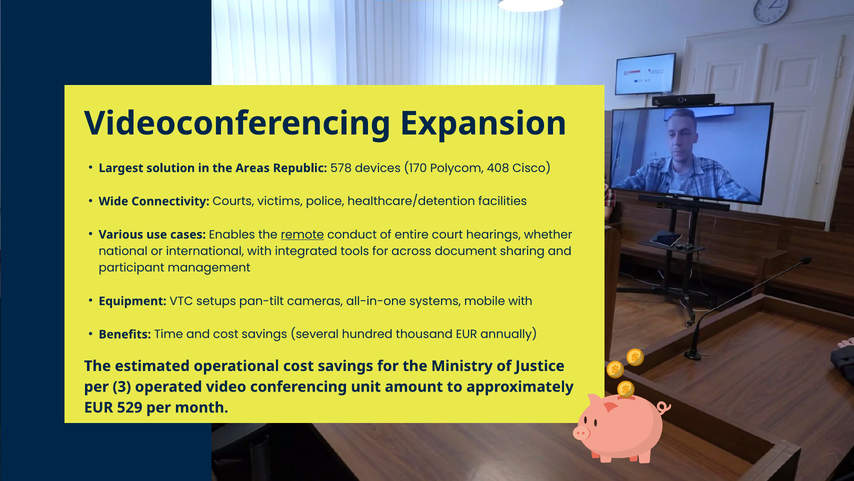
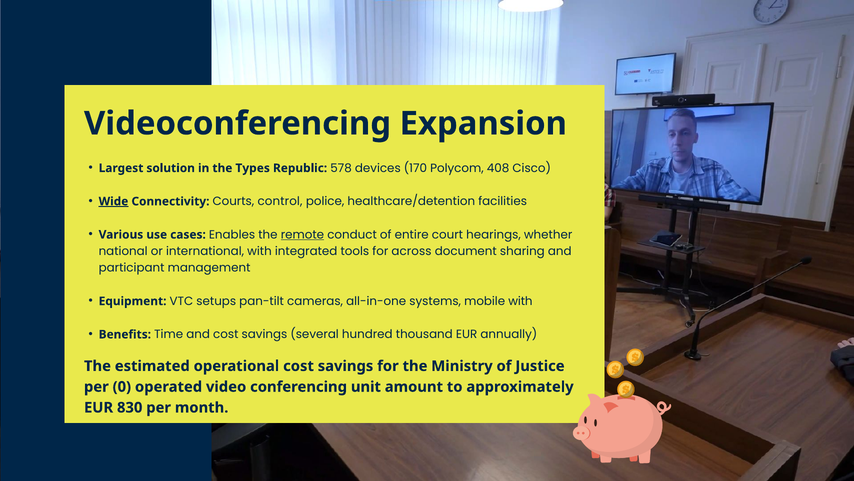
Areas: Areas -> Types
Wide underline: none -> present
victims: victims -> control
3: 3 -> 0
529: 529 -> 830
